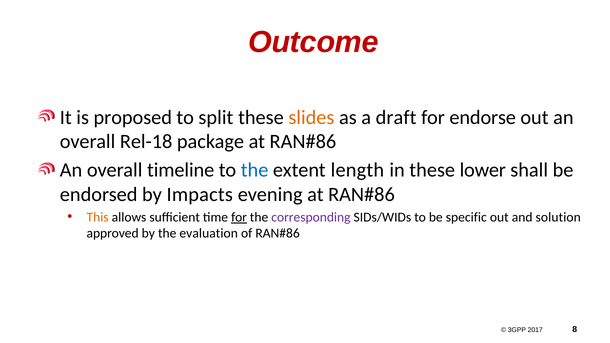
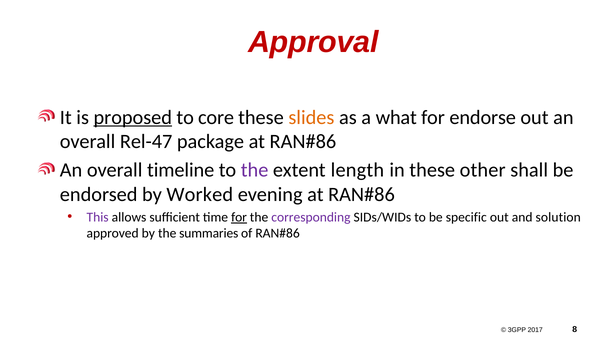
Outcome: Outcome -> Approval
proposed underline: none -> present
split: split -> core
draft: draft -> what
Rel-18: Rel-18 -> Rel-47
the at (255, 170) colour: blue -> purple
lower: lower -> other
Impacts: Impacts -> Worked
This colour: orange -> purple
evaluation: evaluation -> summaries
